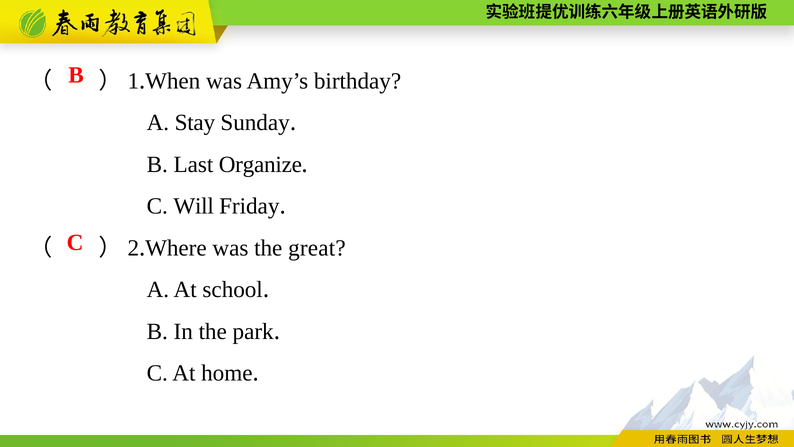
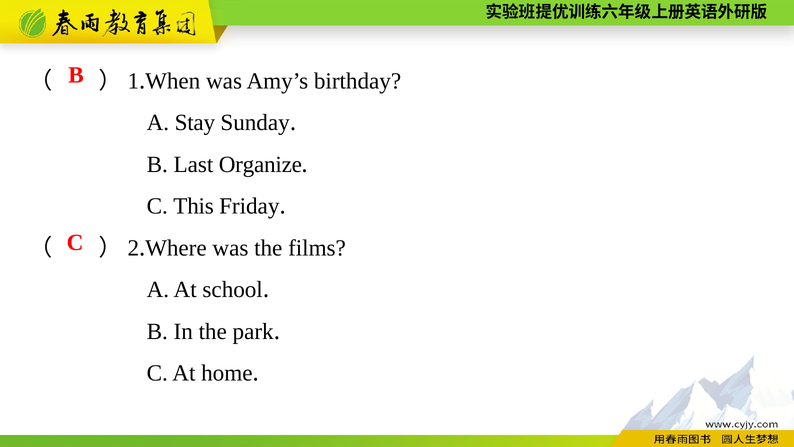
Will: Will -> This
great: great -> films
